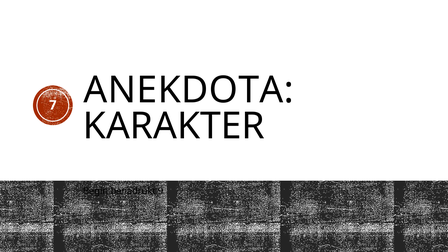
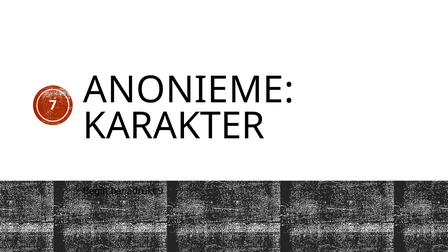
ANEKDOTA: ANEKDOTA -> ANONIEME
